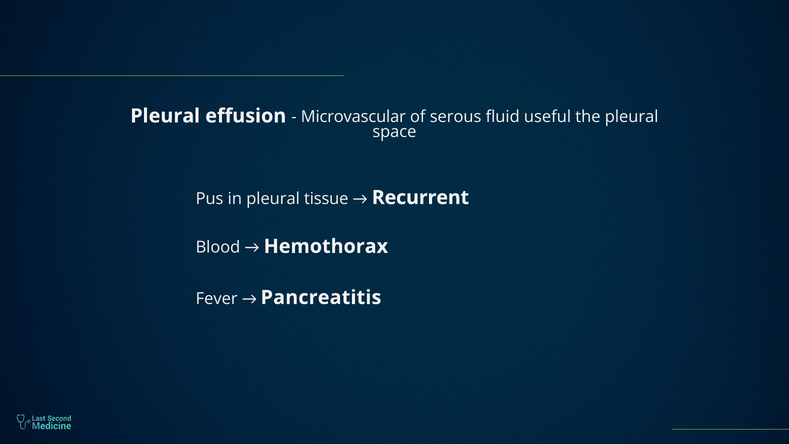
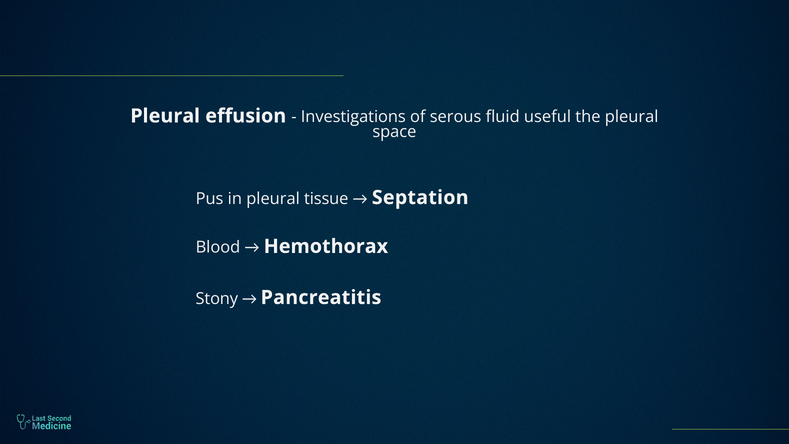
Microvascular: Microvascular -> Investigations
Recurrent: Recurrent -> Septation
Fever: Fever -> Stony
